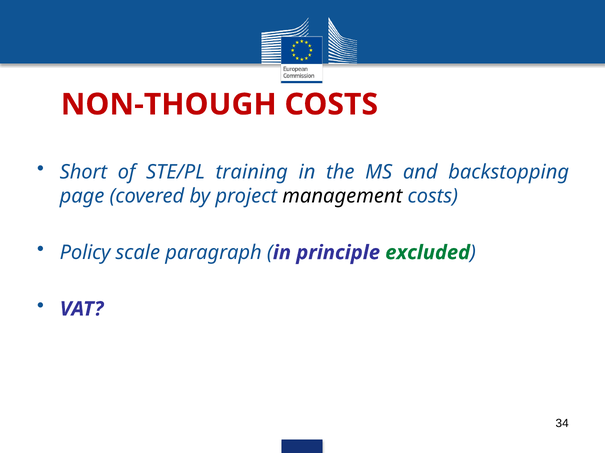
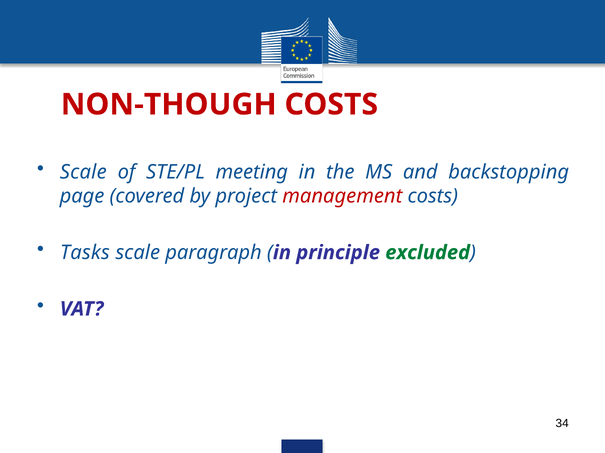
Short at (83, 172): Short -> Scale
training: training -> meeting
management colour: black -> red
Policy: Policy -> Tasks
